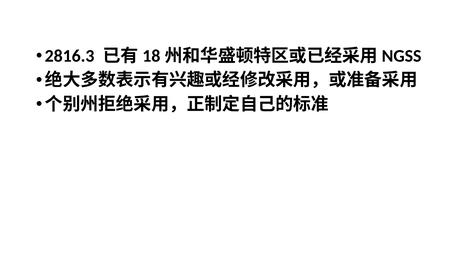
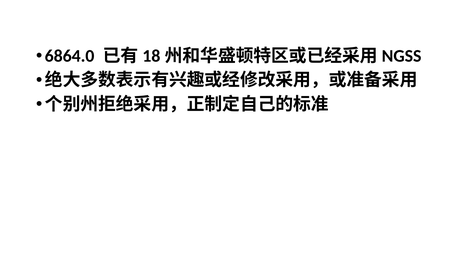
2816.3: 2816.3 -> 6864.0
